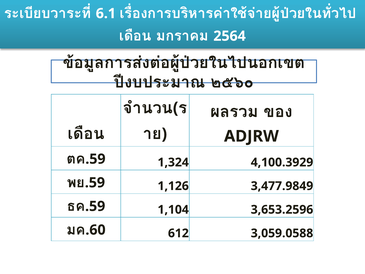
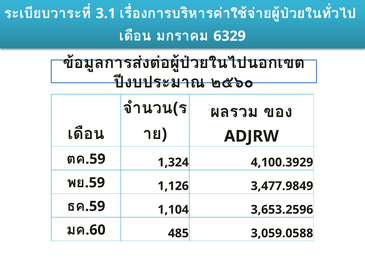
6.1: 6.1 -> 3.1
2564: 2564 -> 6329
612: 612 -> 485
